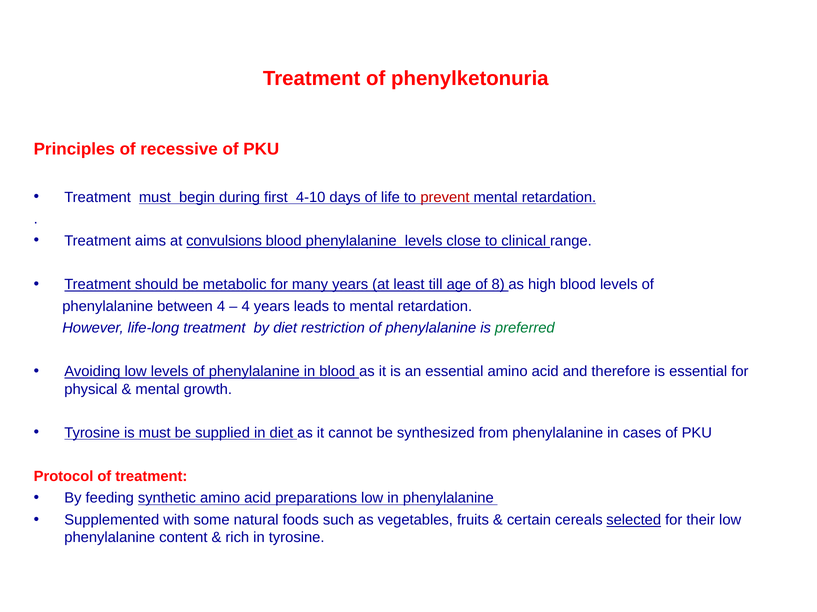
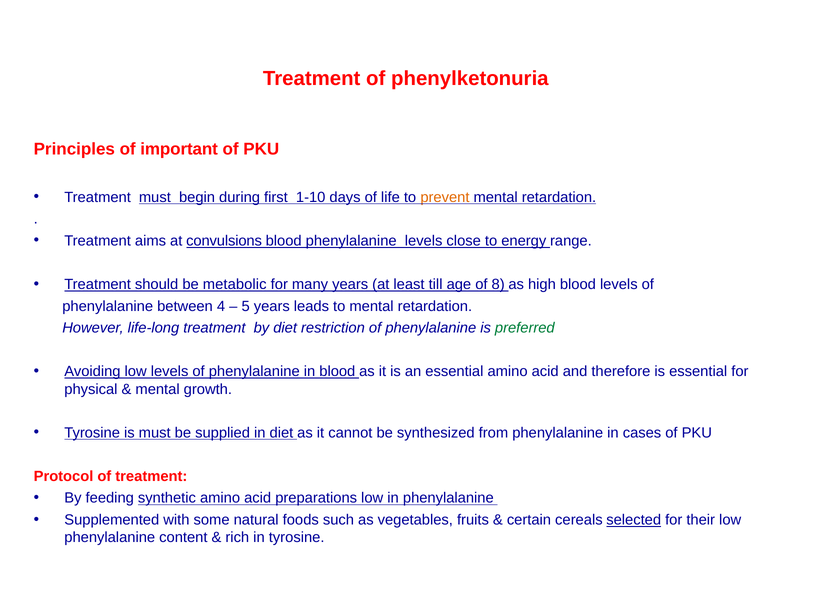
recessive: recessive -> important
4-10: 4-10 -> 1-10
prevent colour: red -> orange
clinical: clinical -> energy
4 at (246, 307): 4 -> 5
